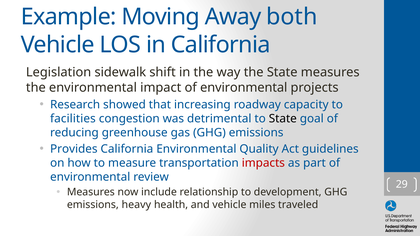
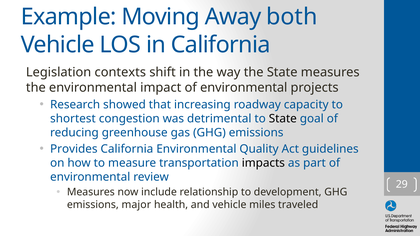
sidewalk: sidewalk -> contexts
facilities: facilities -> shortest
impacts colour: red -> black
heavy: heavy -> major
